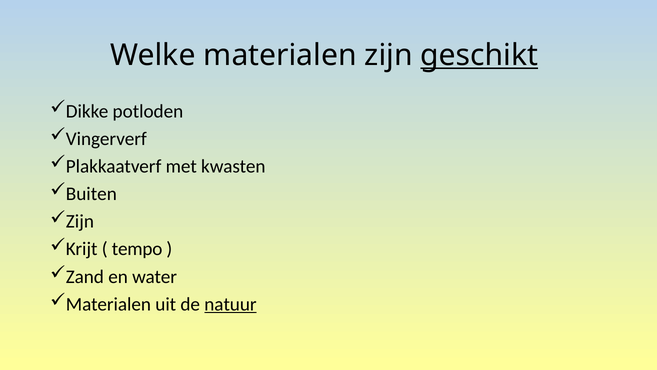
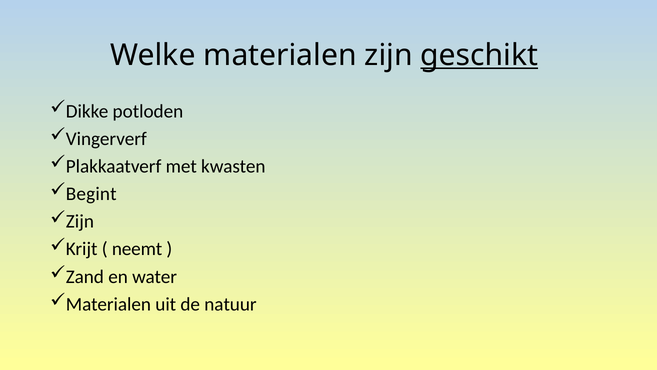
Buiten: Buiten -> Begint
tempo: tempo -> neemt
natuur underline: present -> none
